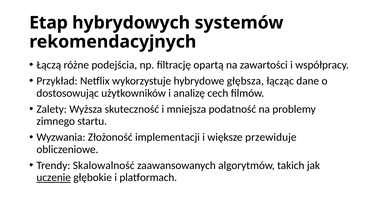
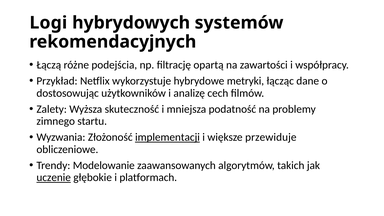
Etap: Etap -> Logi
głębsza: głębsza -> metryki
implementacji underline: none -> present
Skalowalność: Skalowalność -> Modelowanie
